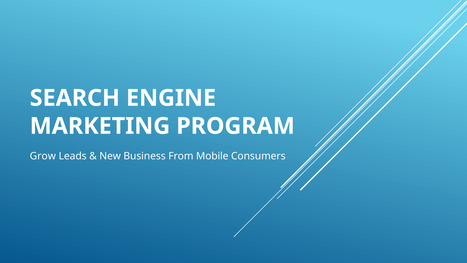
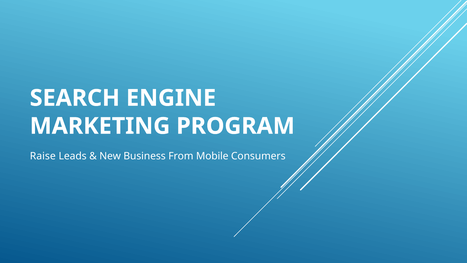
Grow: Grow -> Raise
